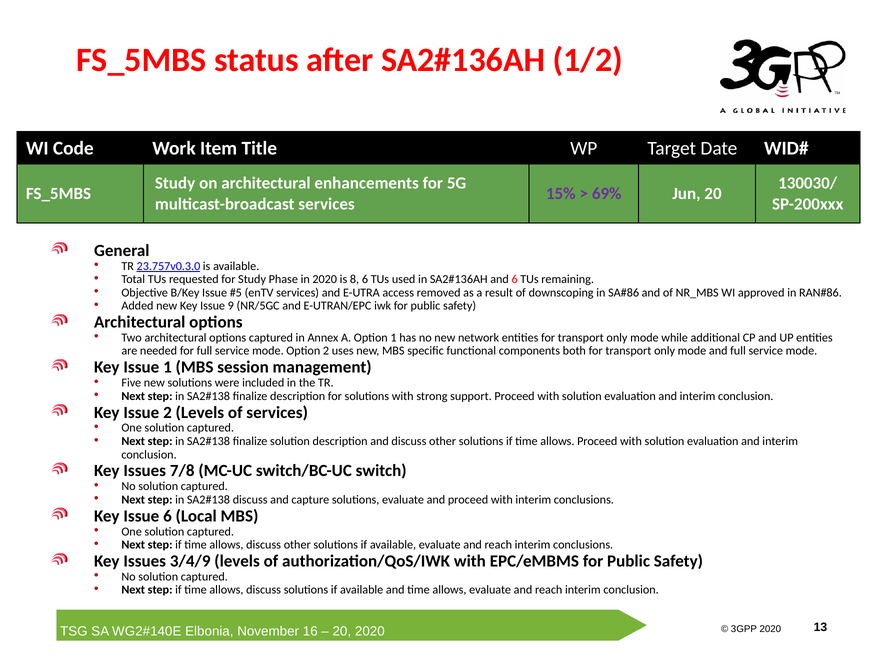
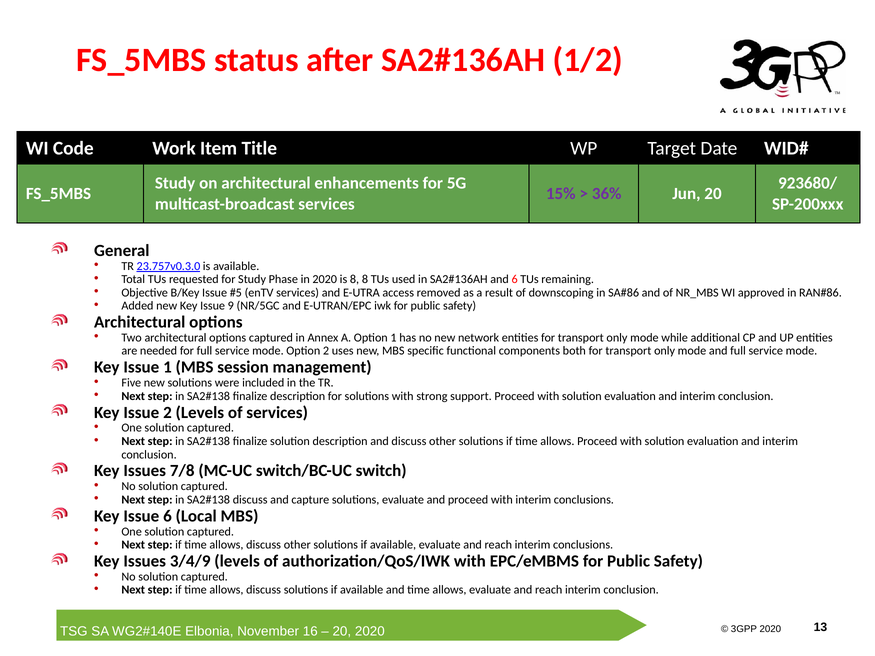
130030/: 130030/ -> 923680/
69%: 69% -> 36%
8 6: 6 -> 8
